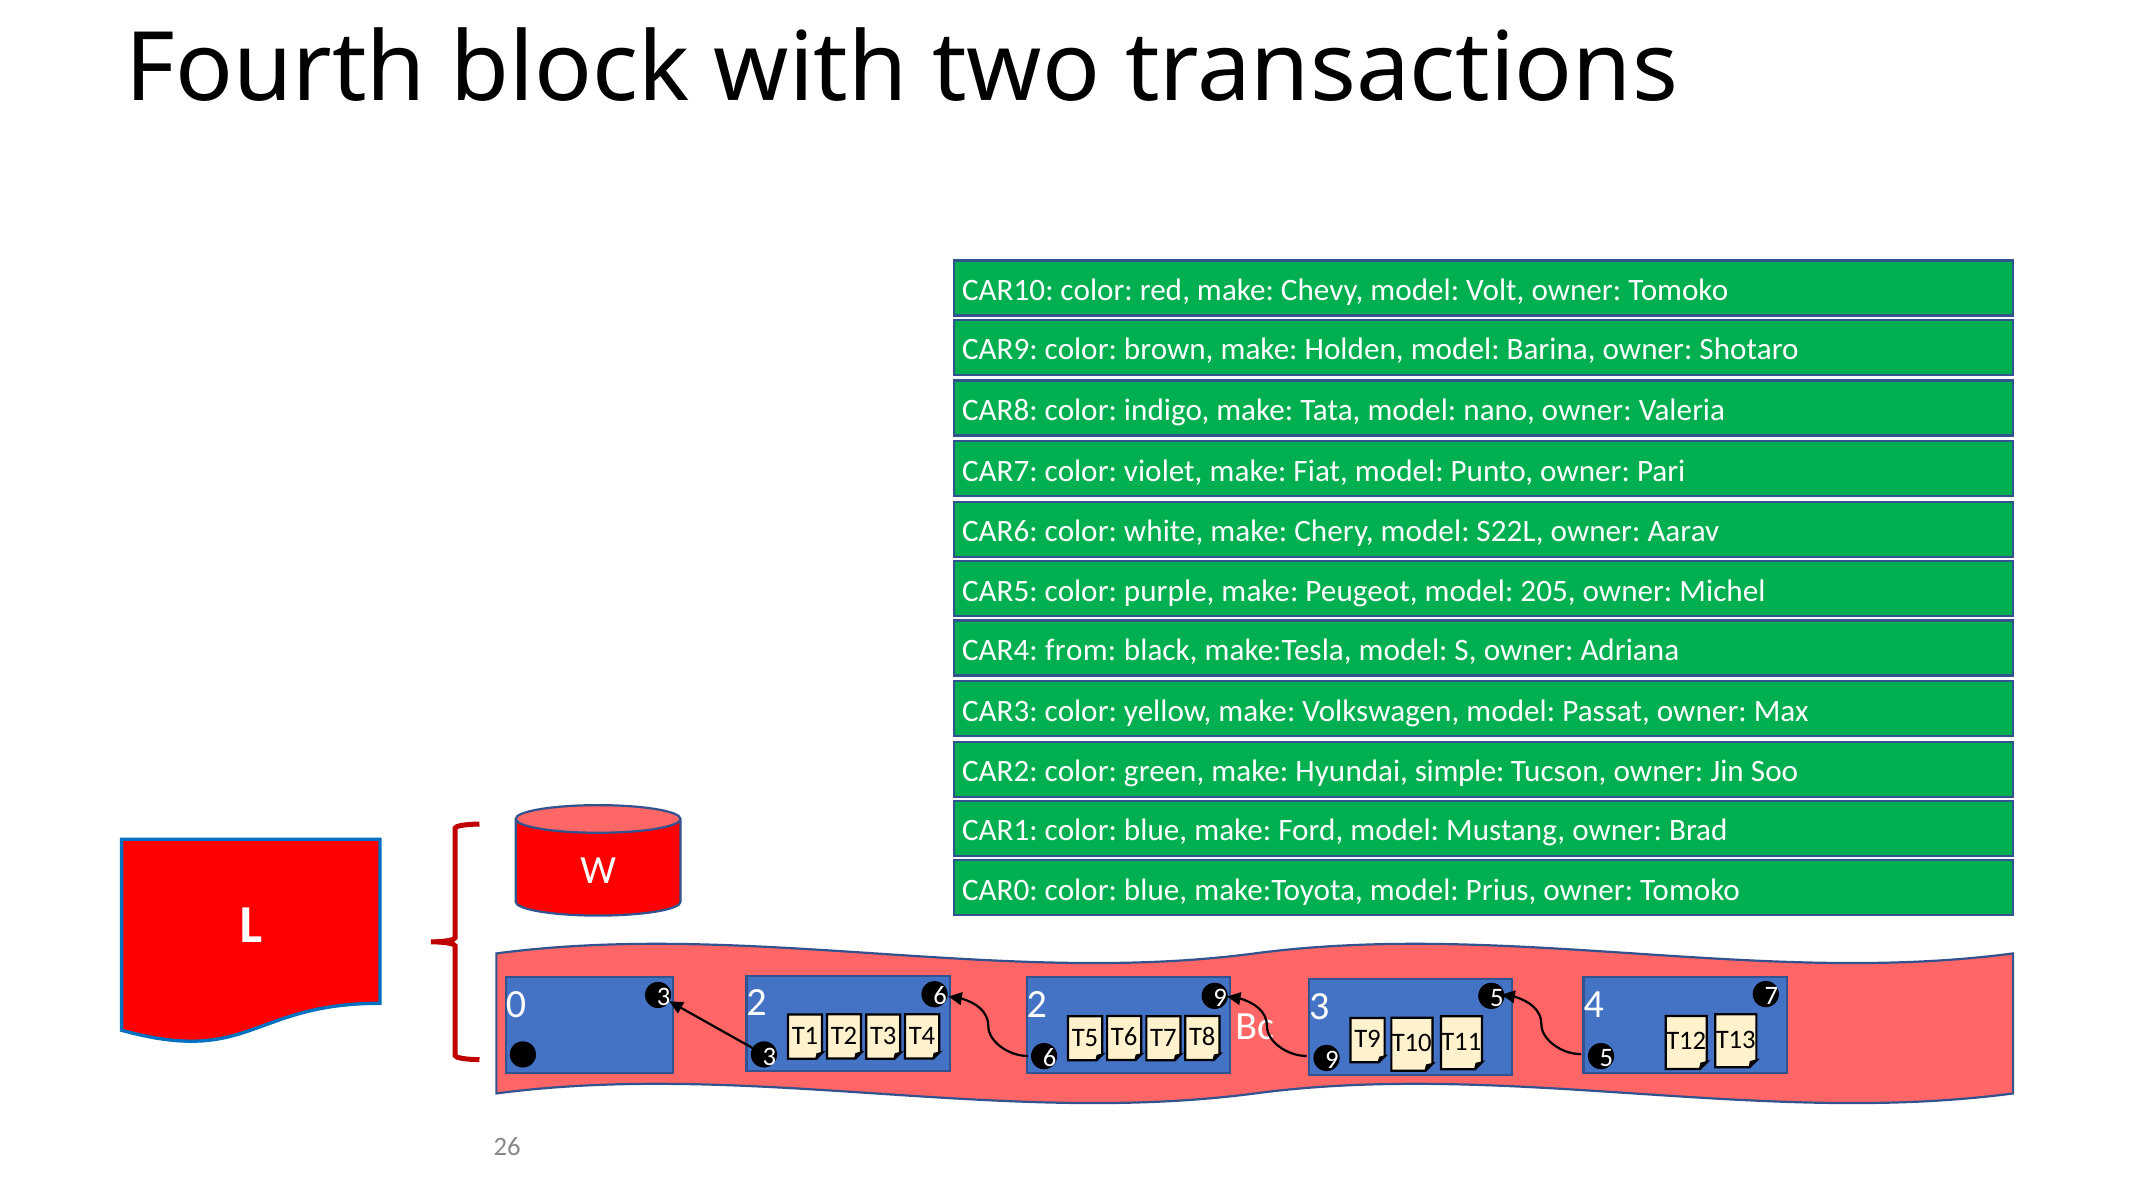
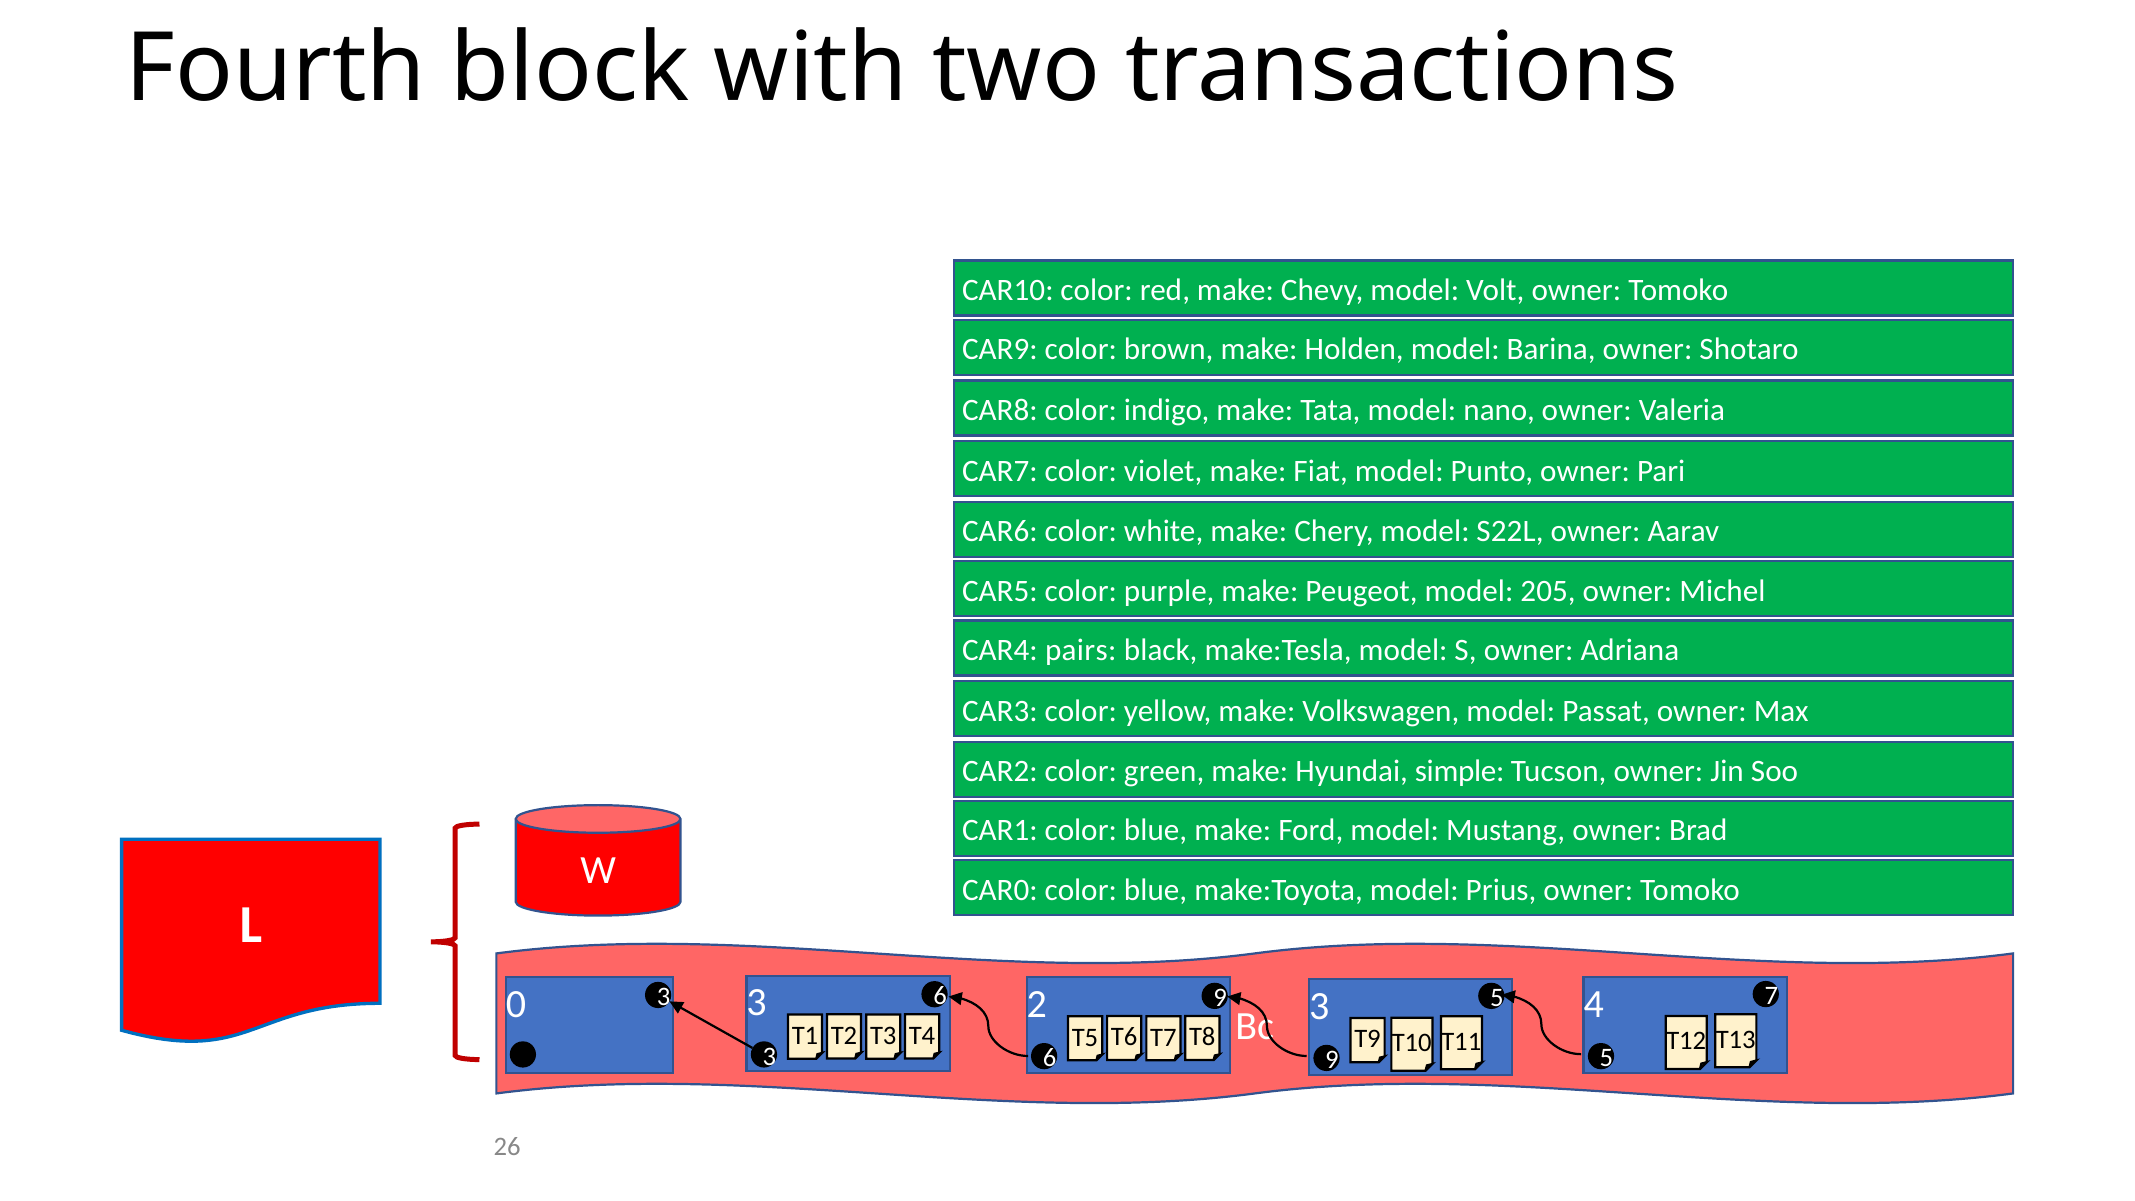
from: from -> pairs
0 2: 2 -> 3
